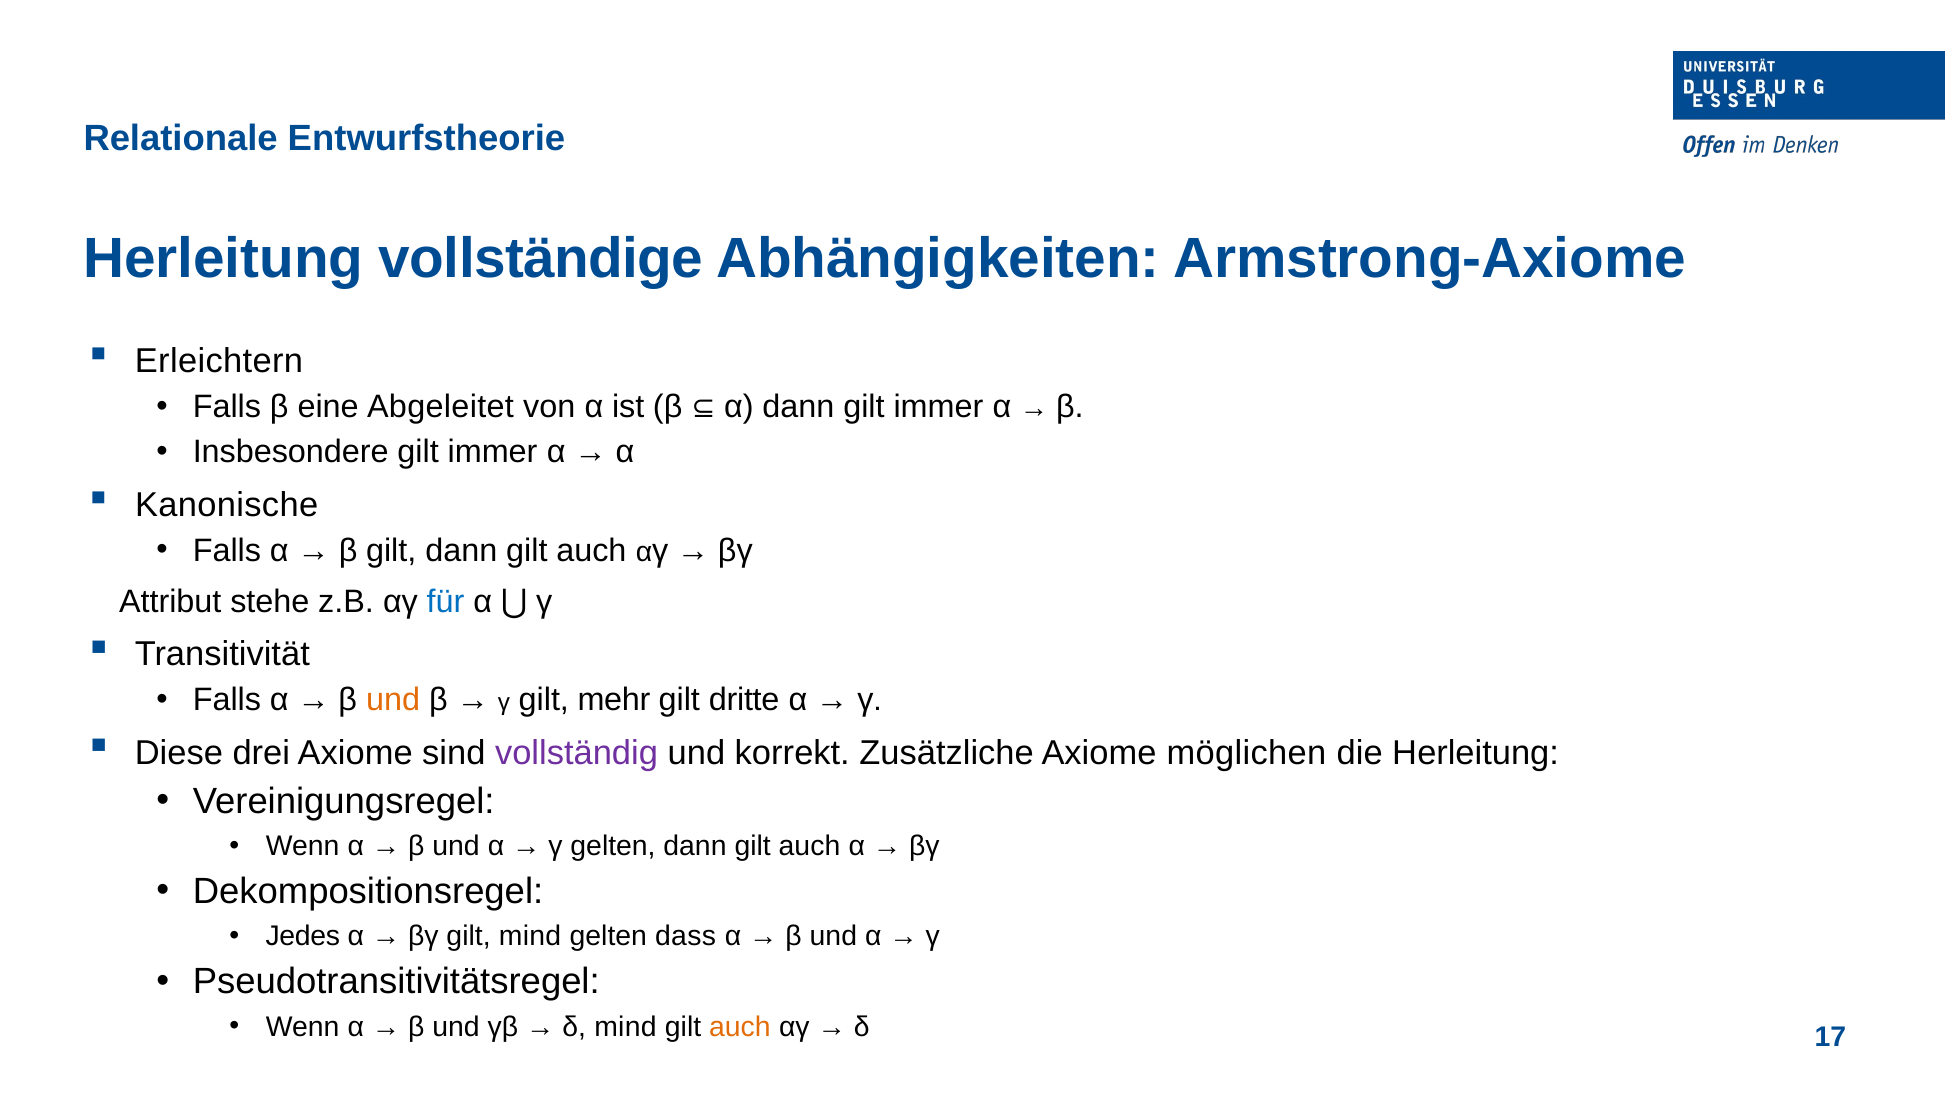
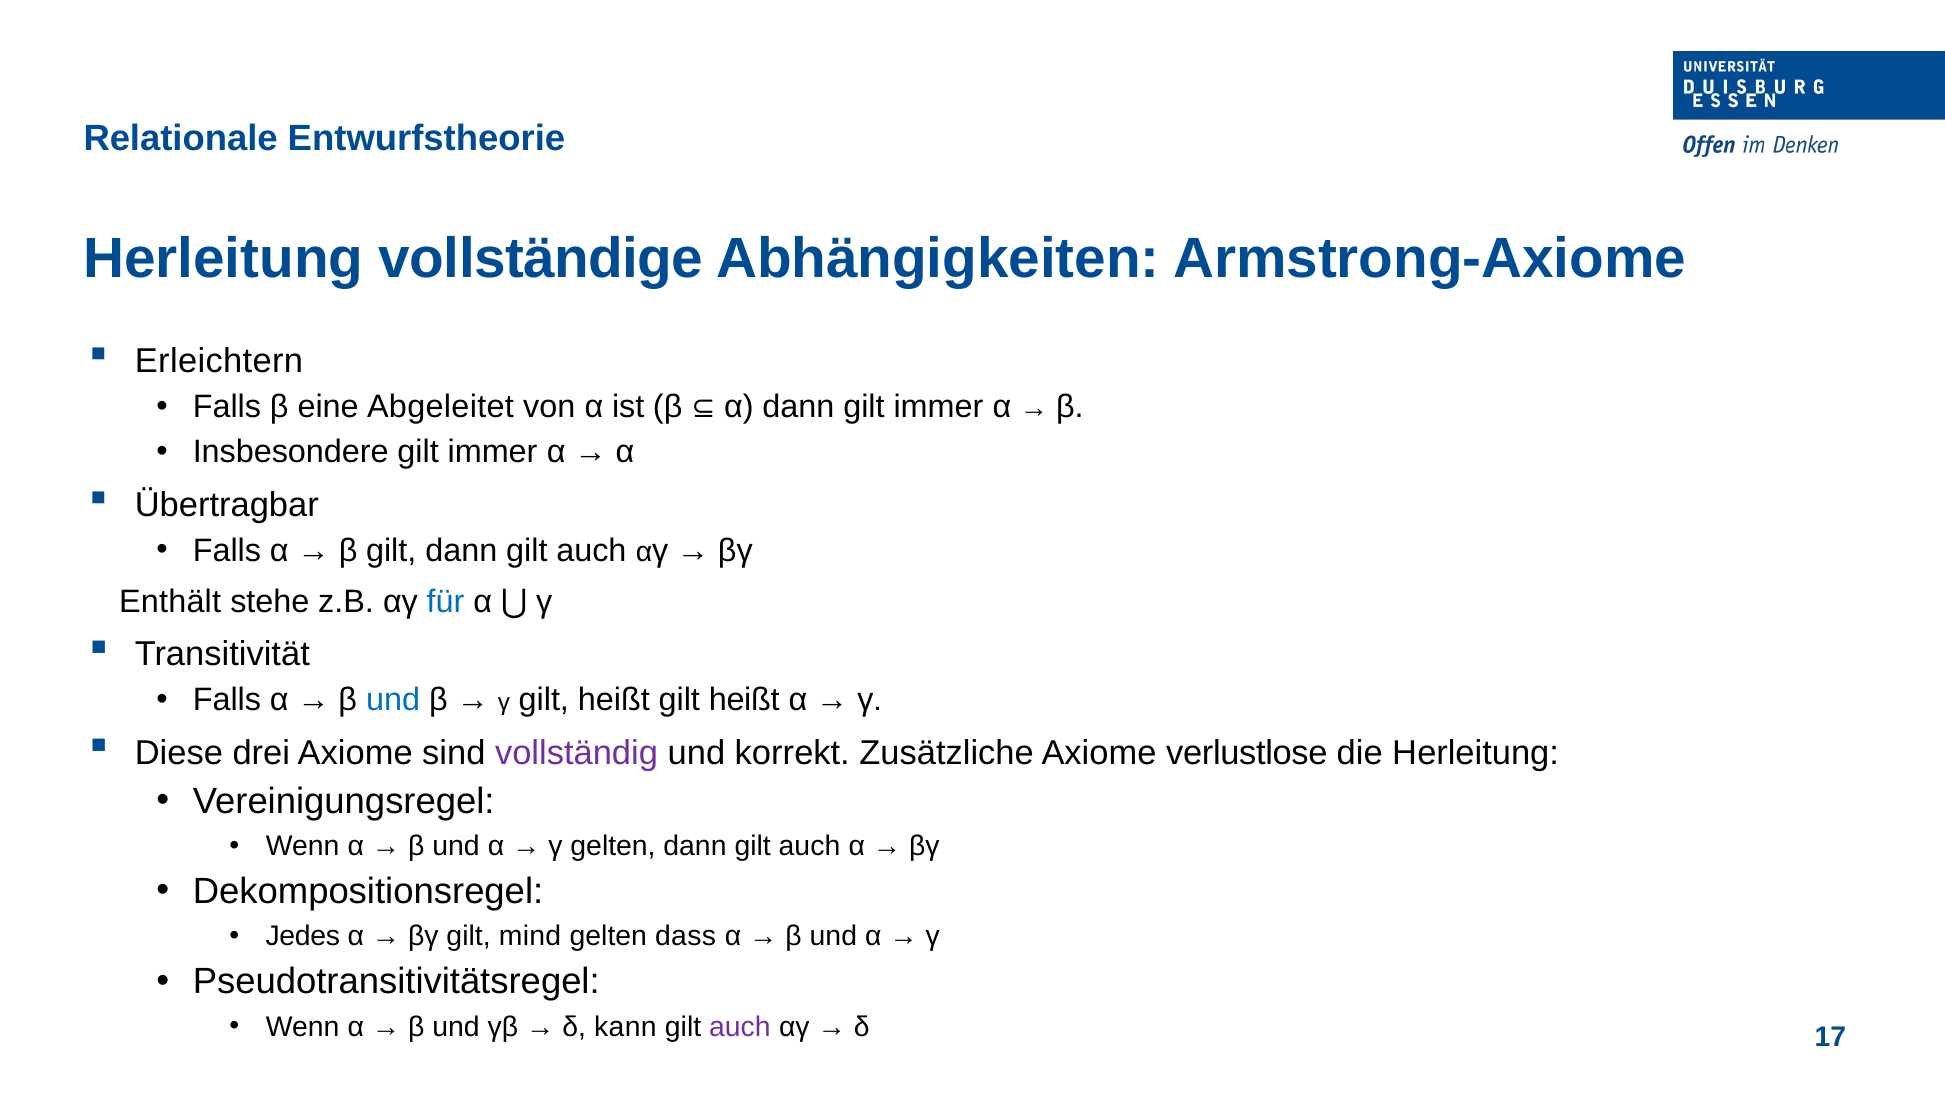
Kanonische: Kanonische -> Übertragbar
Attribut: Attribut -> Enthält
und at (393, 700) colour: orange -> blue
γ gilt mehr: mehr -> heißt
dritte at (744, 700): dritte -> heißt
möglichen: möglichen -> verlustlose
δ mind: mind -> kann
auch at (740, 1027) colour: orange -> purple
